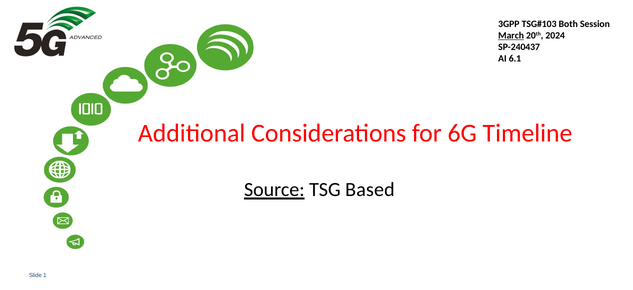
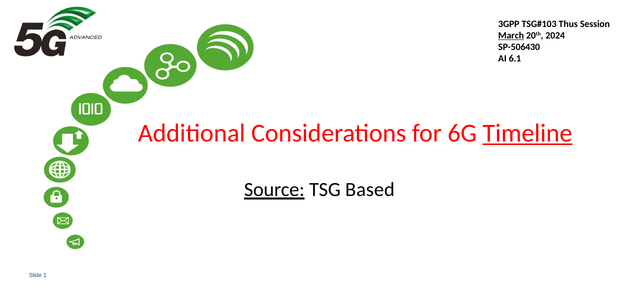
Both: Both -> Thus
SP-240437: SP-240437 -> SP-506430
Timeline underline: none -> present
